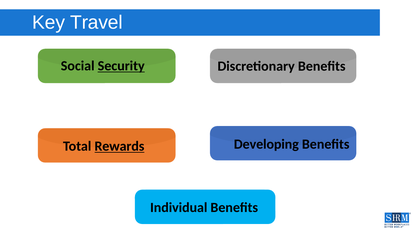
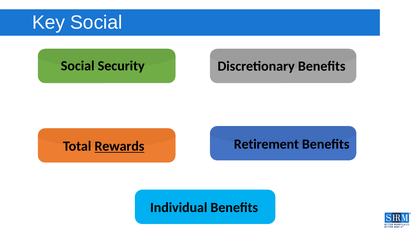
Key Travel: Travel -> Social
Security underline: present -> none
Developing: Developing -> Retirement
